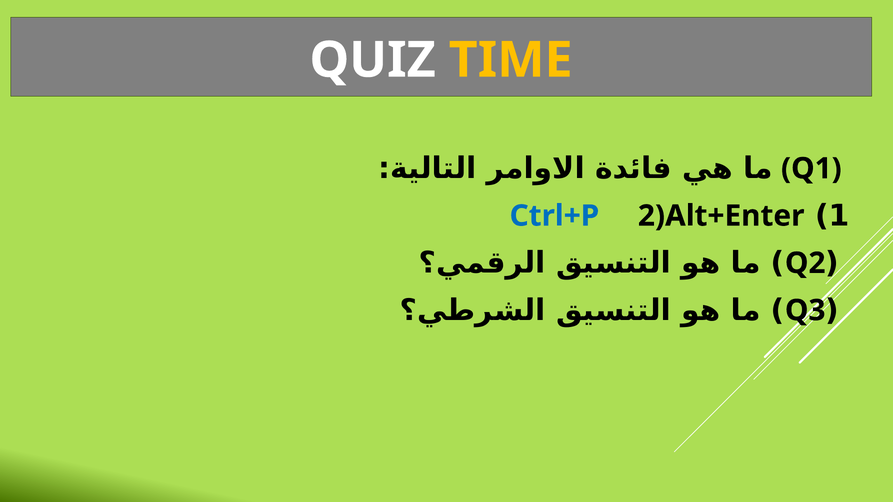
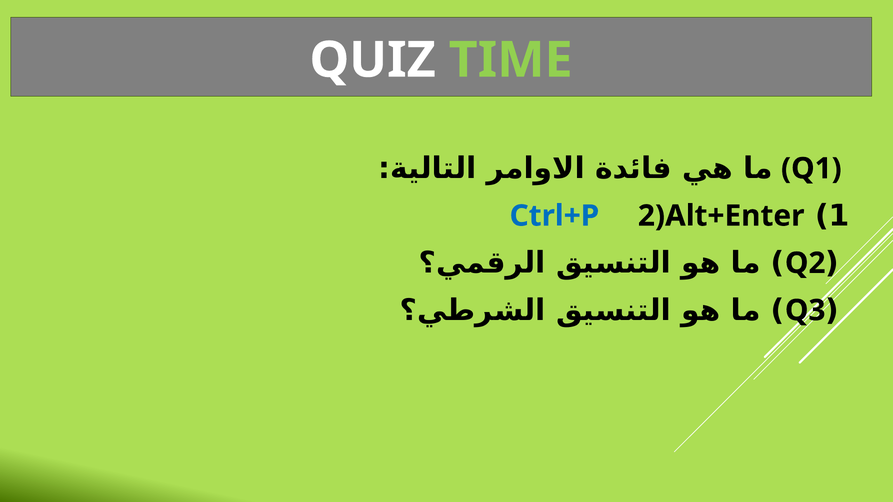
TIME colour: yellow -> light green
